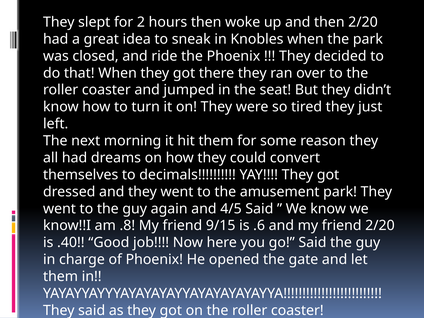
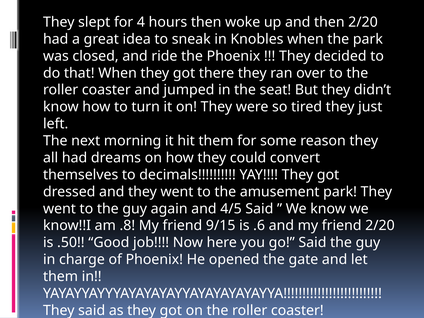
2: 2 -> 4
.40: .40 -> .50
